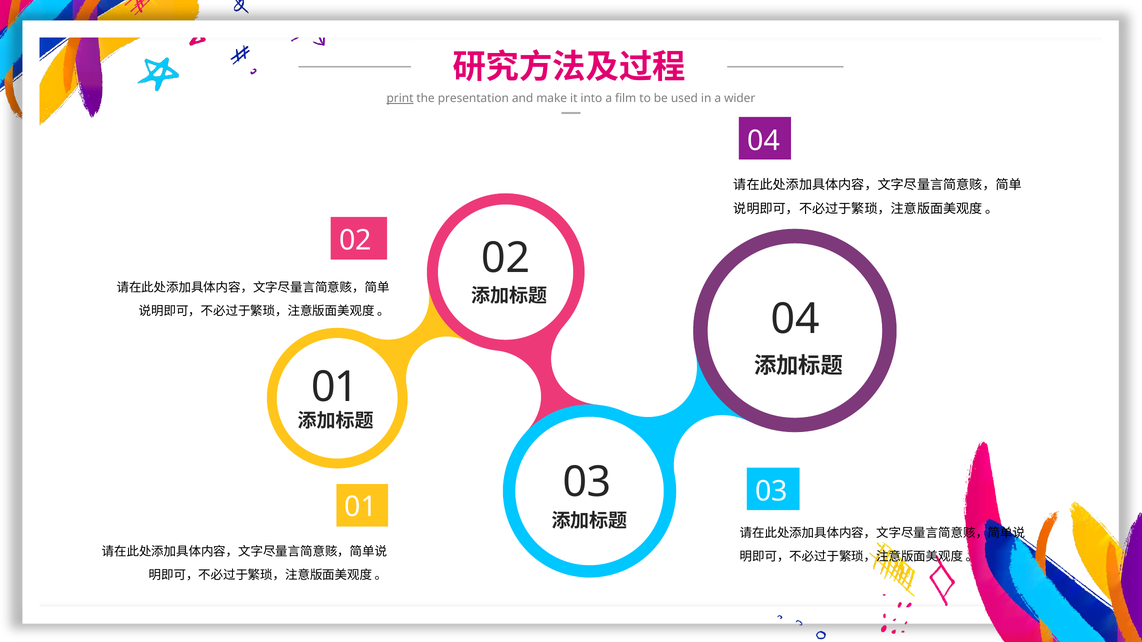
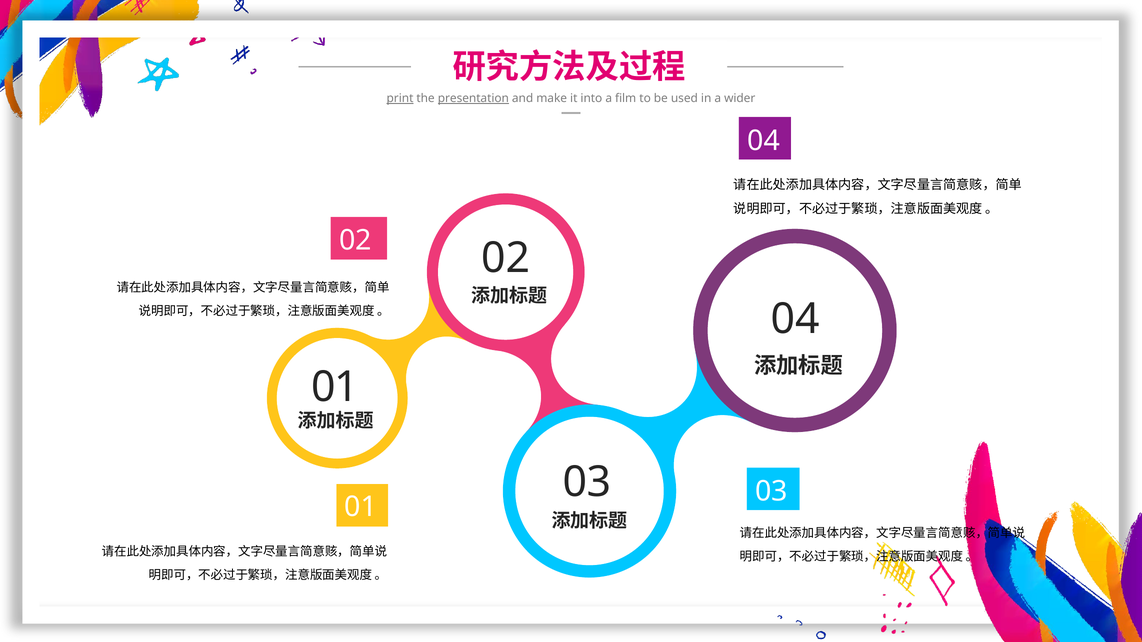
presentation underline: none -> present
